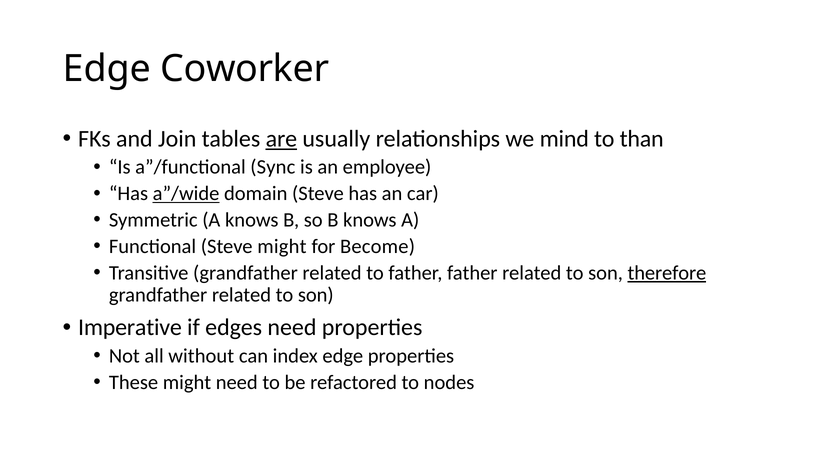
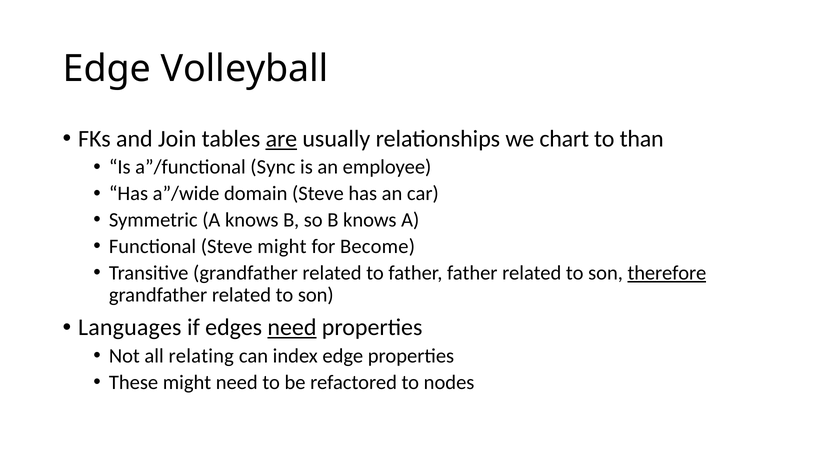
Coworker: Coworker -> Volleyball
mind: mind -> chart
a”/wide underline: present -> none
Imperative: Imperative -> Languages
need at (292, 328) underline: none -> present
without: without -> relating
